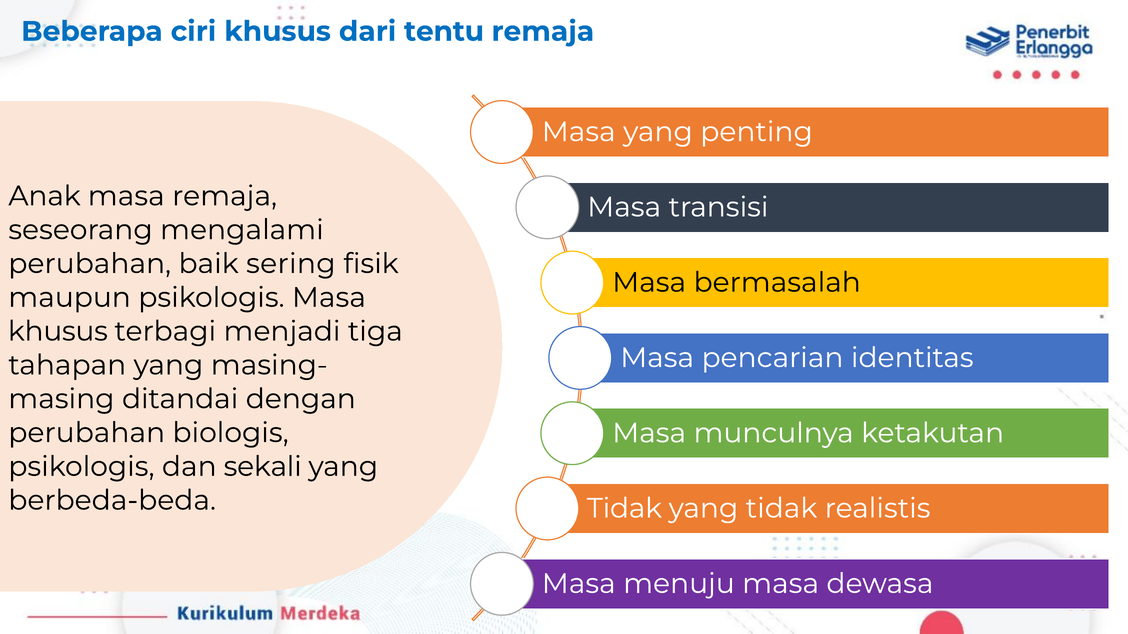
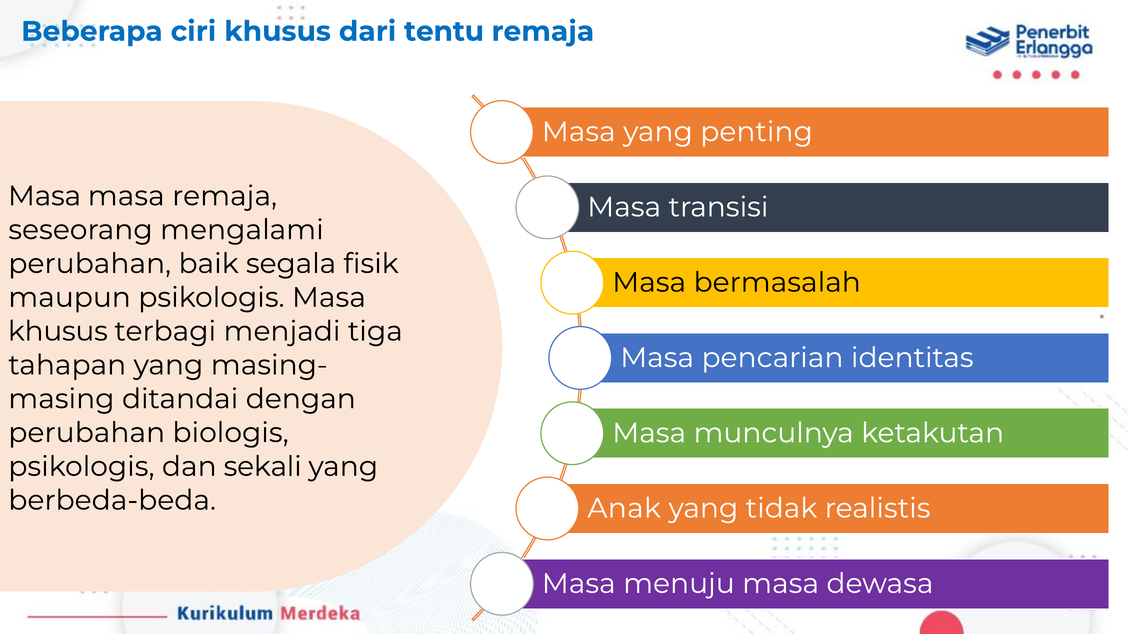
Anak at (44, 196): Anak -> Masa
sering: sering -> segala
Tidak at (624, 509): Tidak -> Anak
